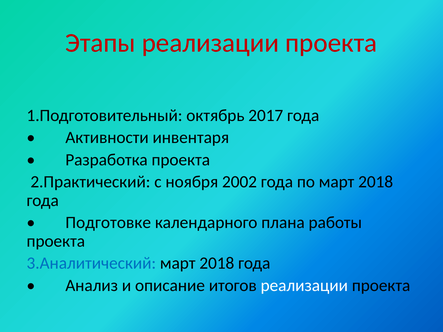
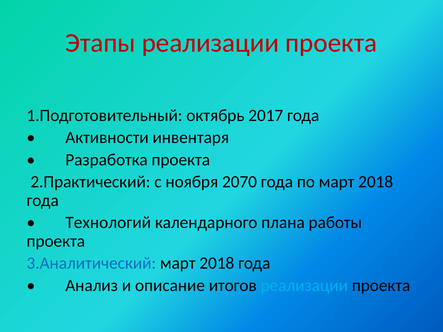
2002: 2002 -> 2070
Подготовке: Подготовке -> Технологий
реализации at (304, 286) colour: white -> light blue
